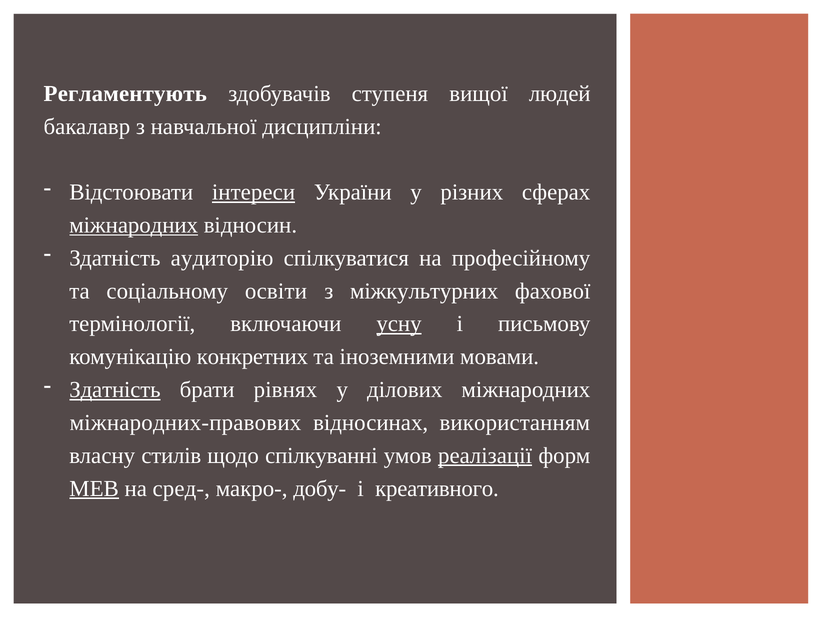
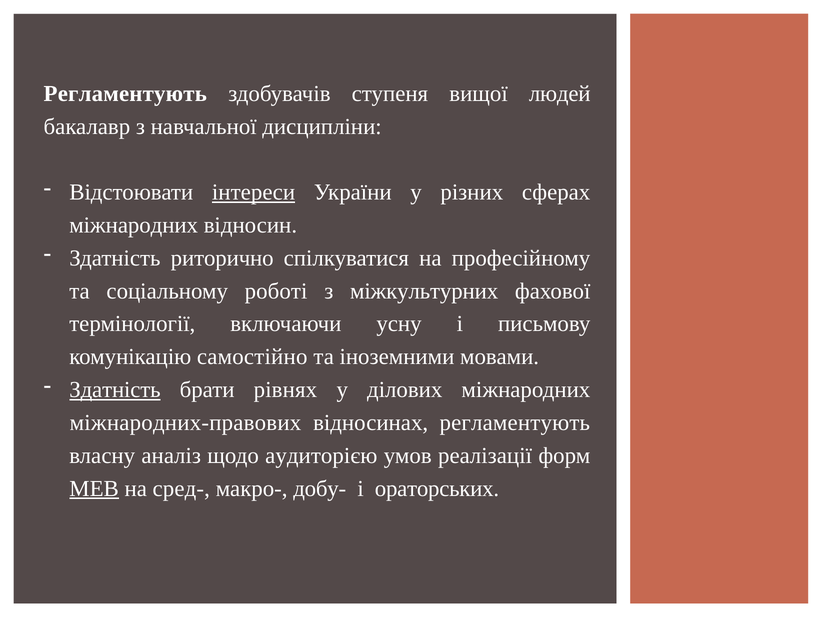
міжнародних at (134, 225) underline: present -> none
аудиторію: аудиторію -> риторично
освіти: освіти -> роботі
усну underline: present -> none
конкретних: конкретних -> самостійно
відносинах використанням: використанням -> регламентують
стилів: стилів -> аналіз
спілкуванні: спілкуванні -> аудиторією
реалізації underline: present -> none
креативного: креативного -> ораторських
